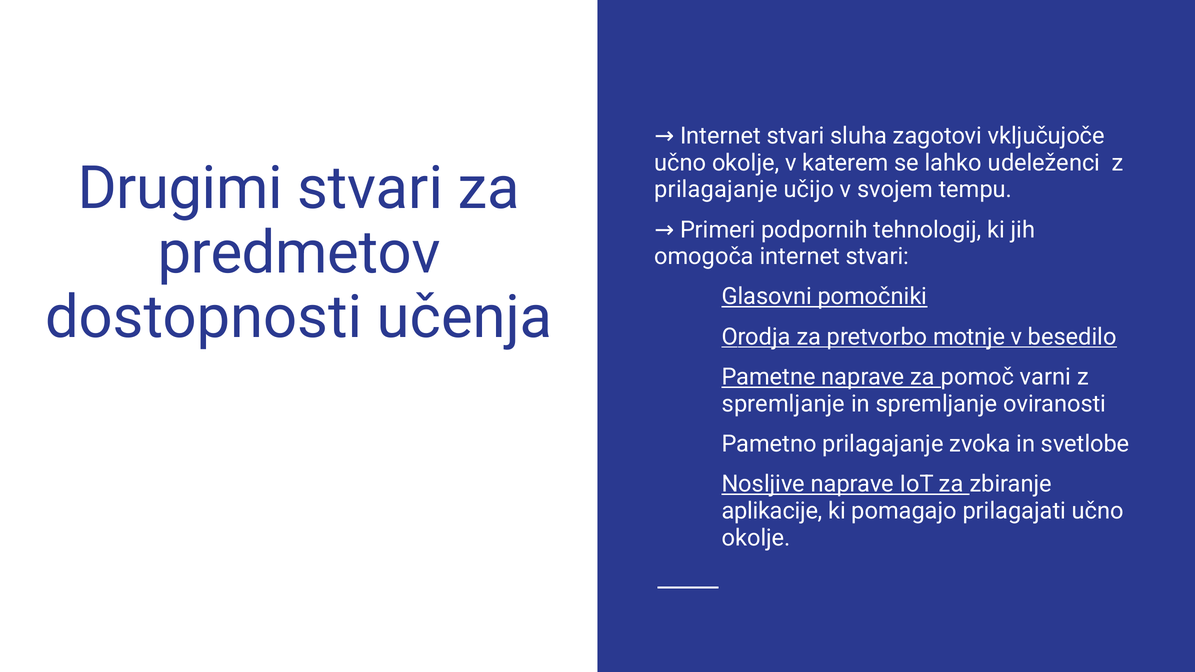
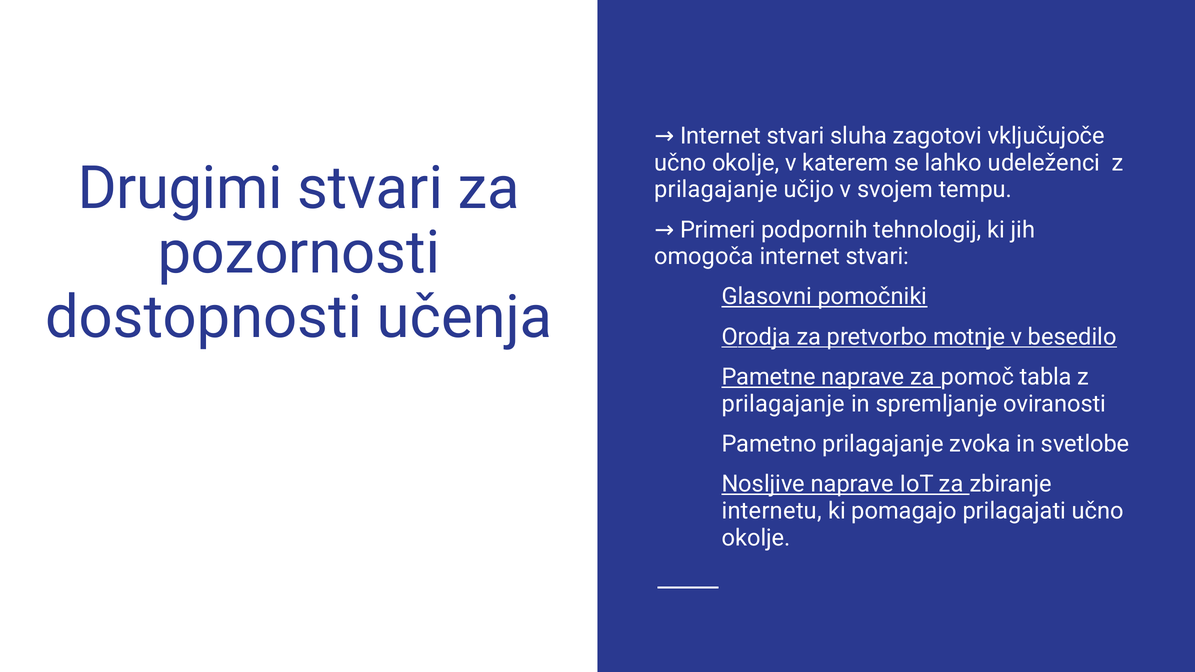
predmetov: predmetov -> pozornosti
varni: varni -> tabla
spremljanje at (783, 404): spremljanje -> prilagajanje
aplikacije: aplikacije -> internetu
